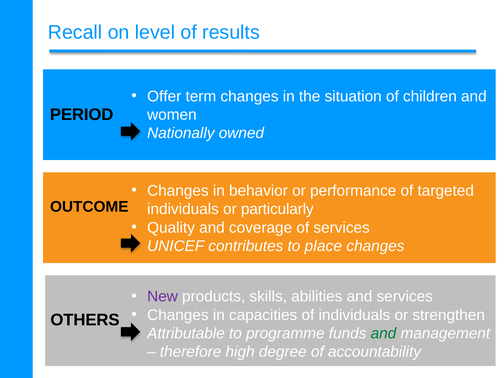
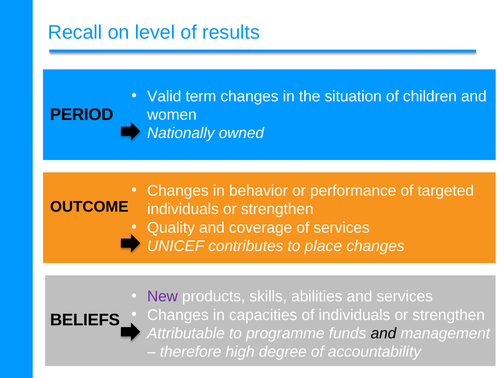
Offer: Offer -> Valid
particularly at (277, 209): particularly -> strengthen
OTHERS: OTHERS -> BELIEFS
and at (383, 333) colour: green -> black
